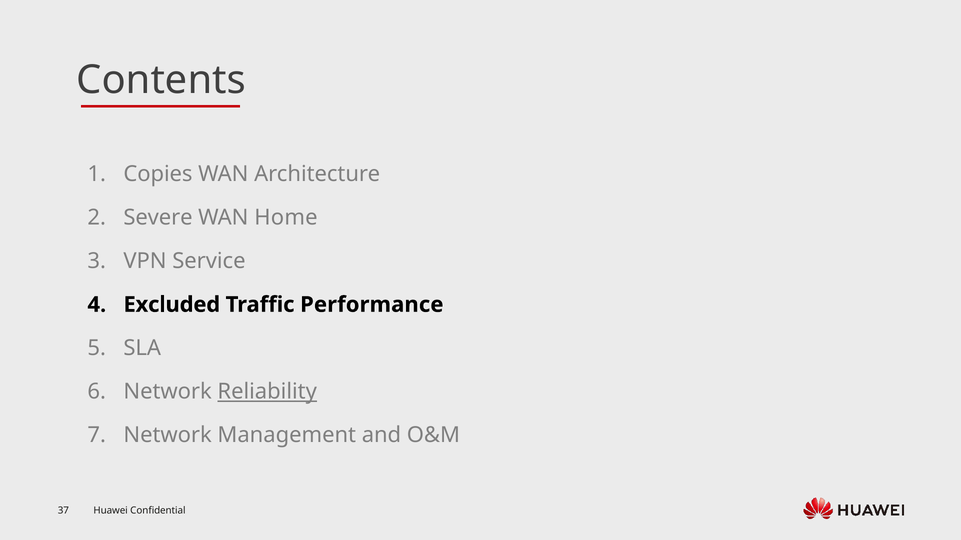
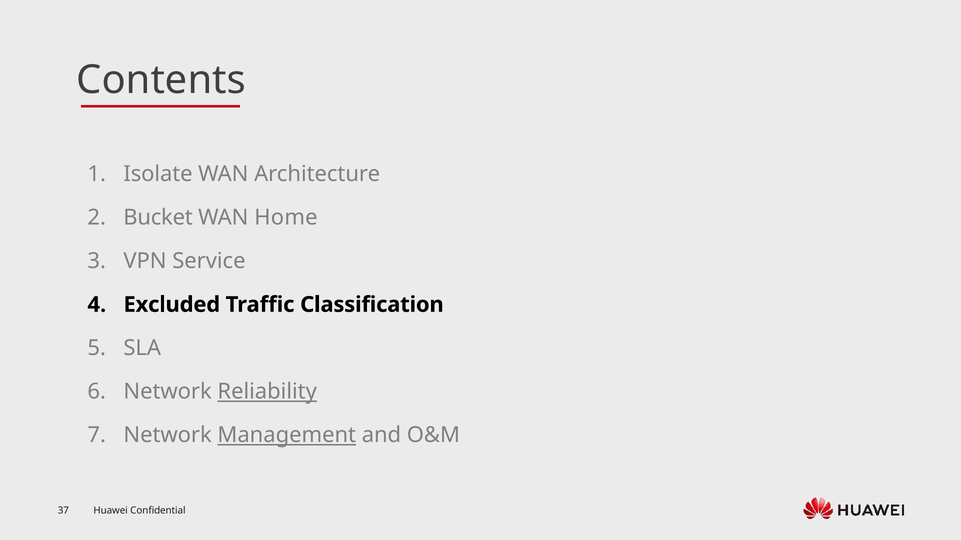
Copies: Copies -> Isolate
Severe: Severe -> Bucket
Performance: Performance -> Classification
Management underline: none -> present
